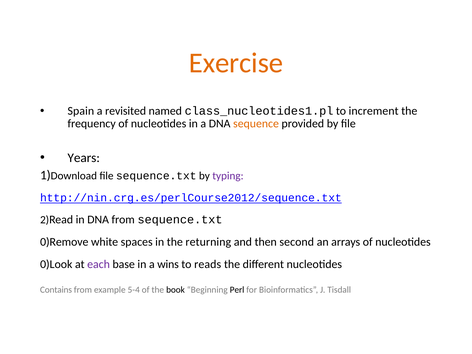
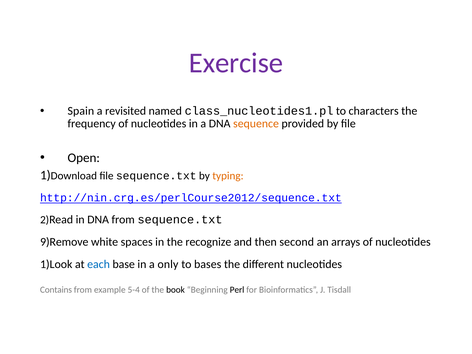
Exercise colour: orange -> purple
increment: increment -> characters
Years: Years -> Open
typing colour: purple -> orange
0)Remove: 0)Remove -> 9)Remove
returning: returning -> recognize
0)Look: 0)Look -> 1)Look
each colour: purple -> blue
wins: wins -> only
reads: reads -> bases
